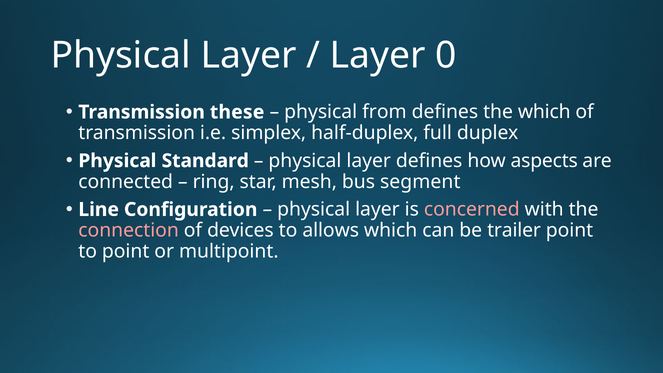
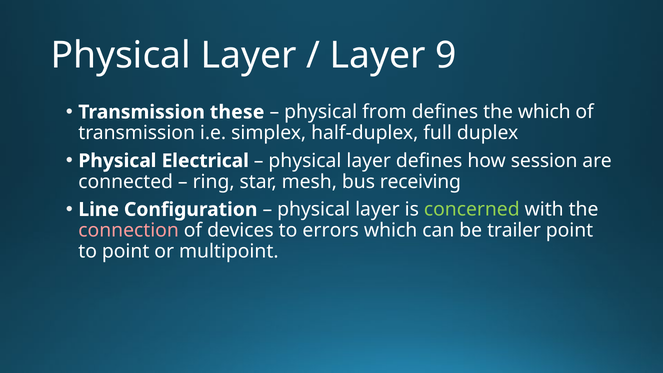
0: 0 -> 9
Standard: Standard -> Electrical
aspects: aspects -> session
segment: segment -> receiving
concerned colour: pink -> light green
allows: allows -> errors
